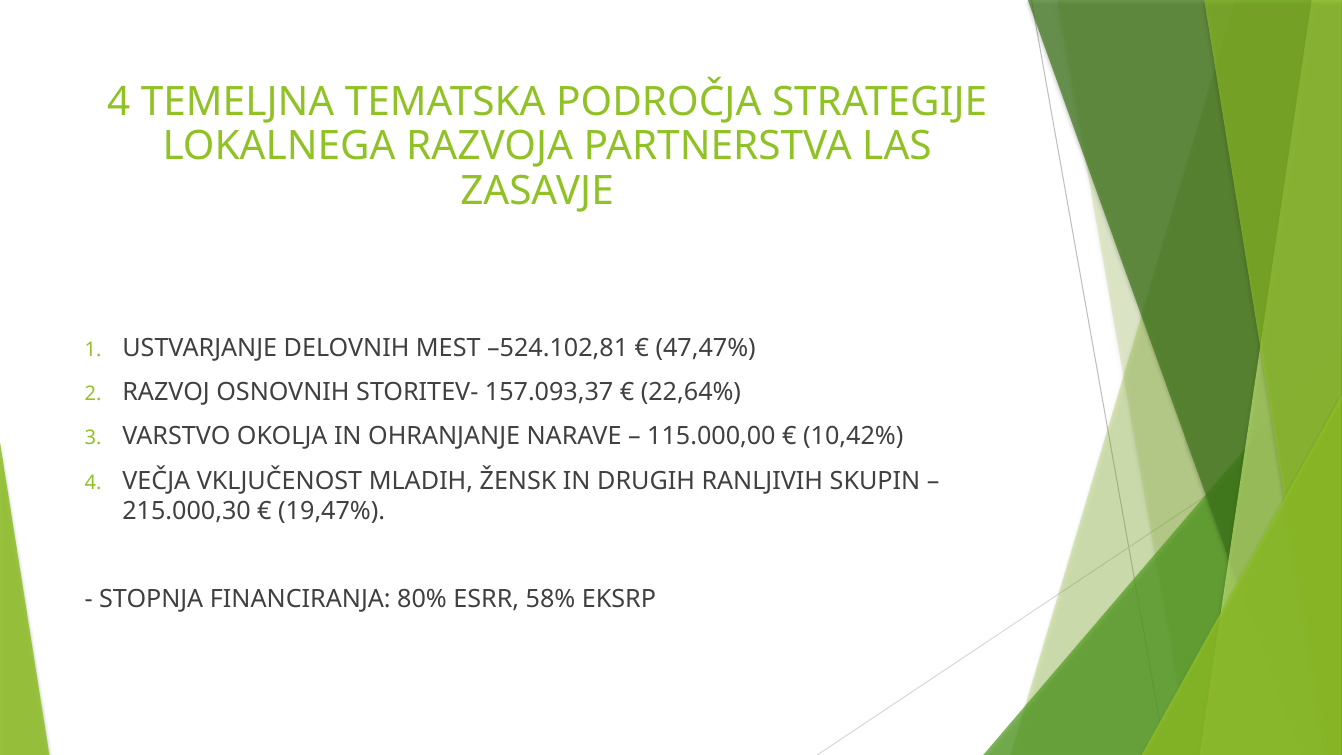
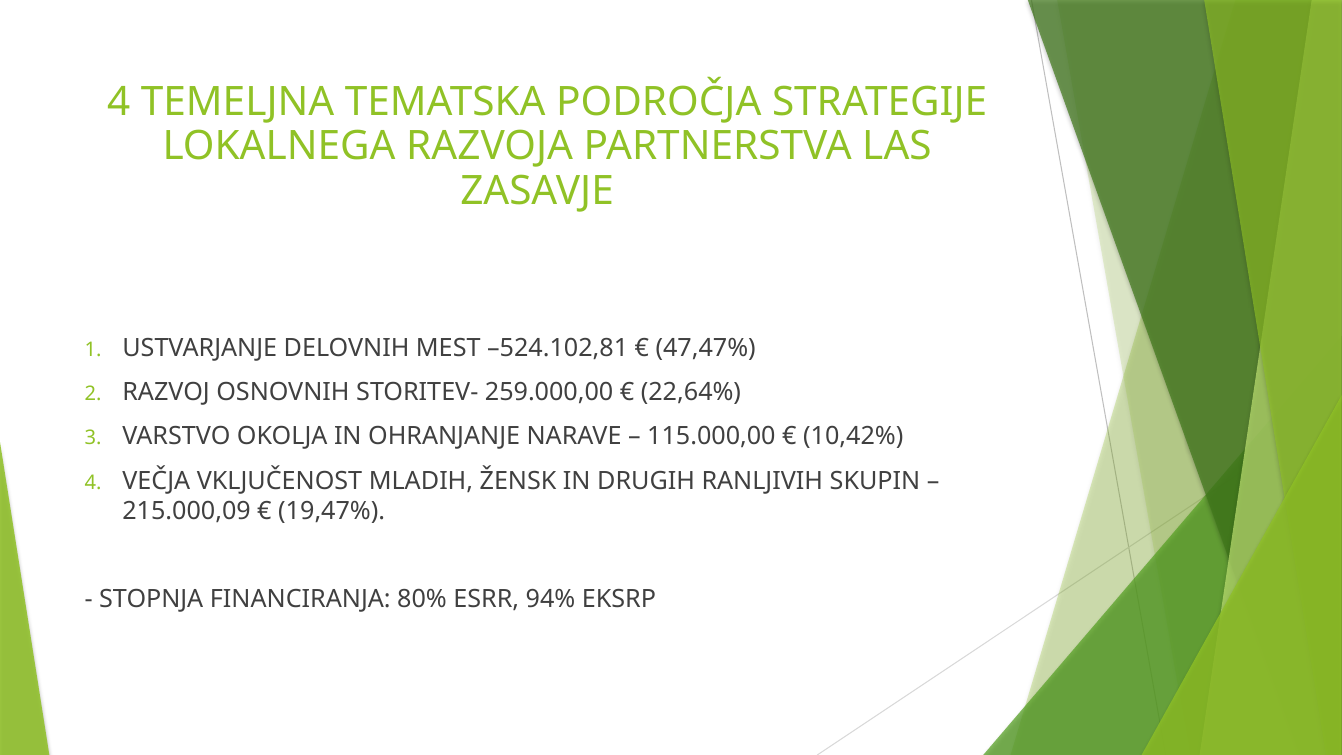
157.093,37: 157.093,37 -> 259.000,00
215.000,30: 215.000,30 -> 215.000,09
58%: 58% -> 94%
